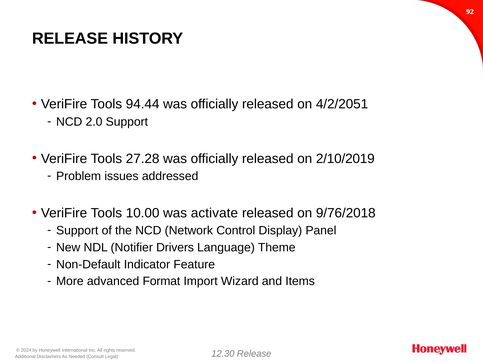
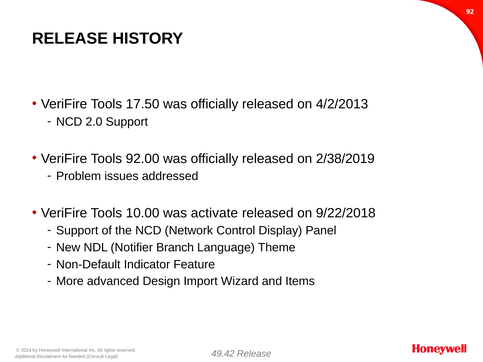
94.44: 94.44 -> 17.50
4/2/2051: 4/2/2051 -> 4/2/2013
27.28: 27.28 -> 92.00
2/10/2019: 2/10/2019 -> 2/38/2019
9/76/2018: 9/76/2018 -> 9/22/2018
Drivers: Drivers -> Branch
Format: Format -> Design
12.30: 12.30 -> 49.42
